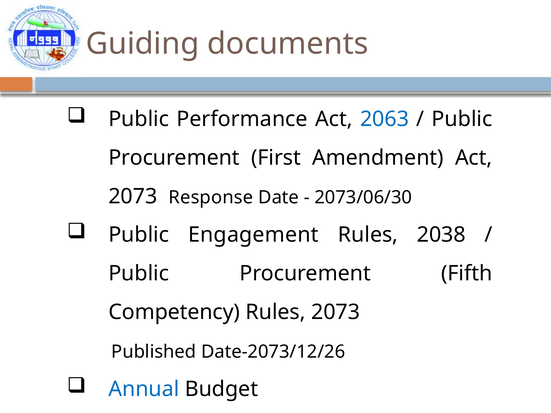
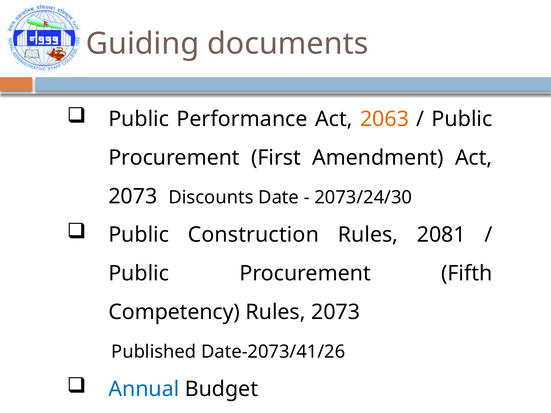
2063 colour: blue -> orange
Response: Response -> Discounts
2073/06/30: 2073/06/30 -> 2073/24/30
Engagement: Engagement -> Construction
2038: 2038 -> 2081
Date-2073/12/26: Date-2073/12/26 -> Date-2073/41/26
